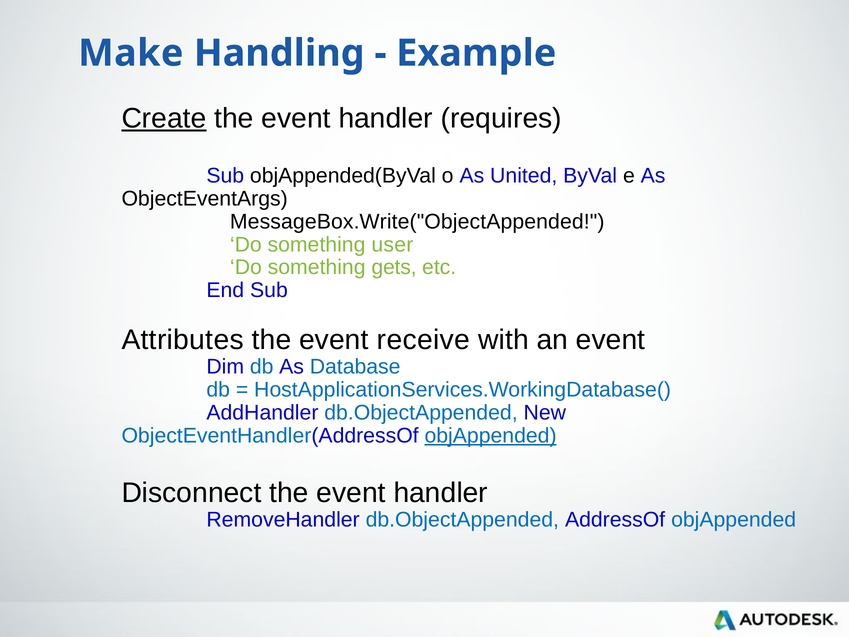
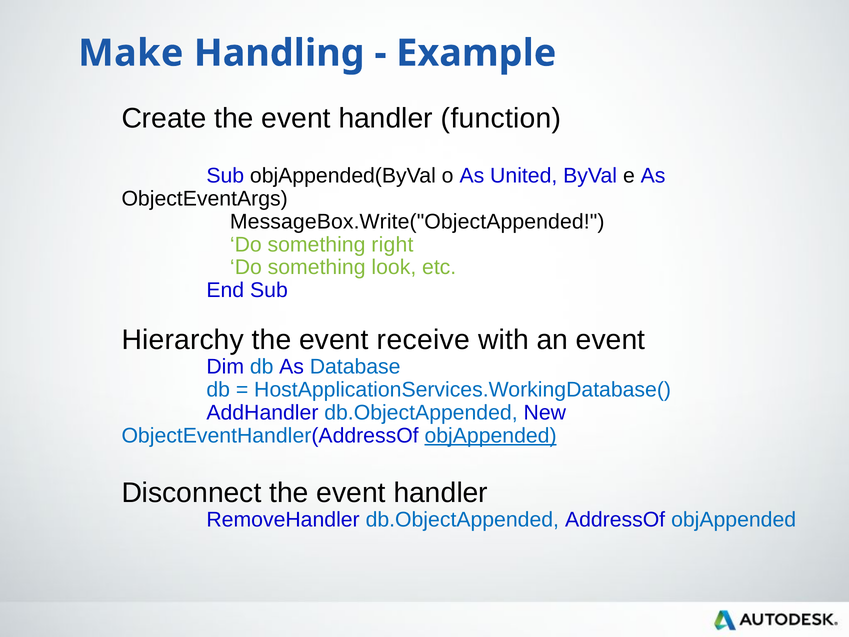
Create underline: present -> none
requires: requires -> function
user: user -> right
gets: gets -> look
Attributes: Attributes -> Hierarchy
